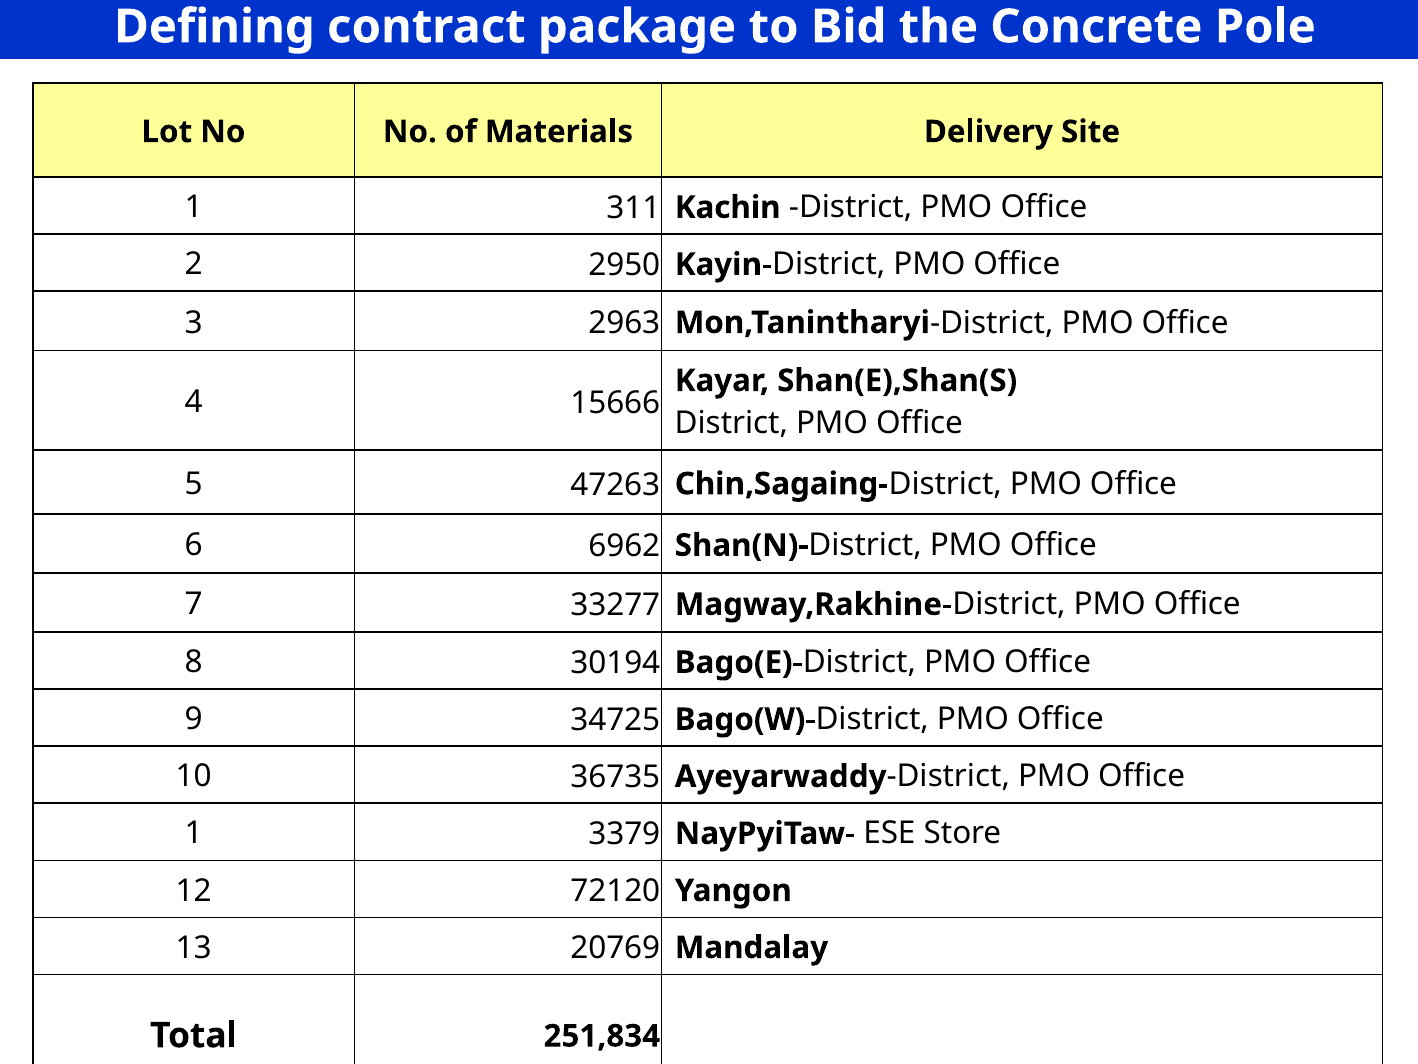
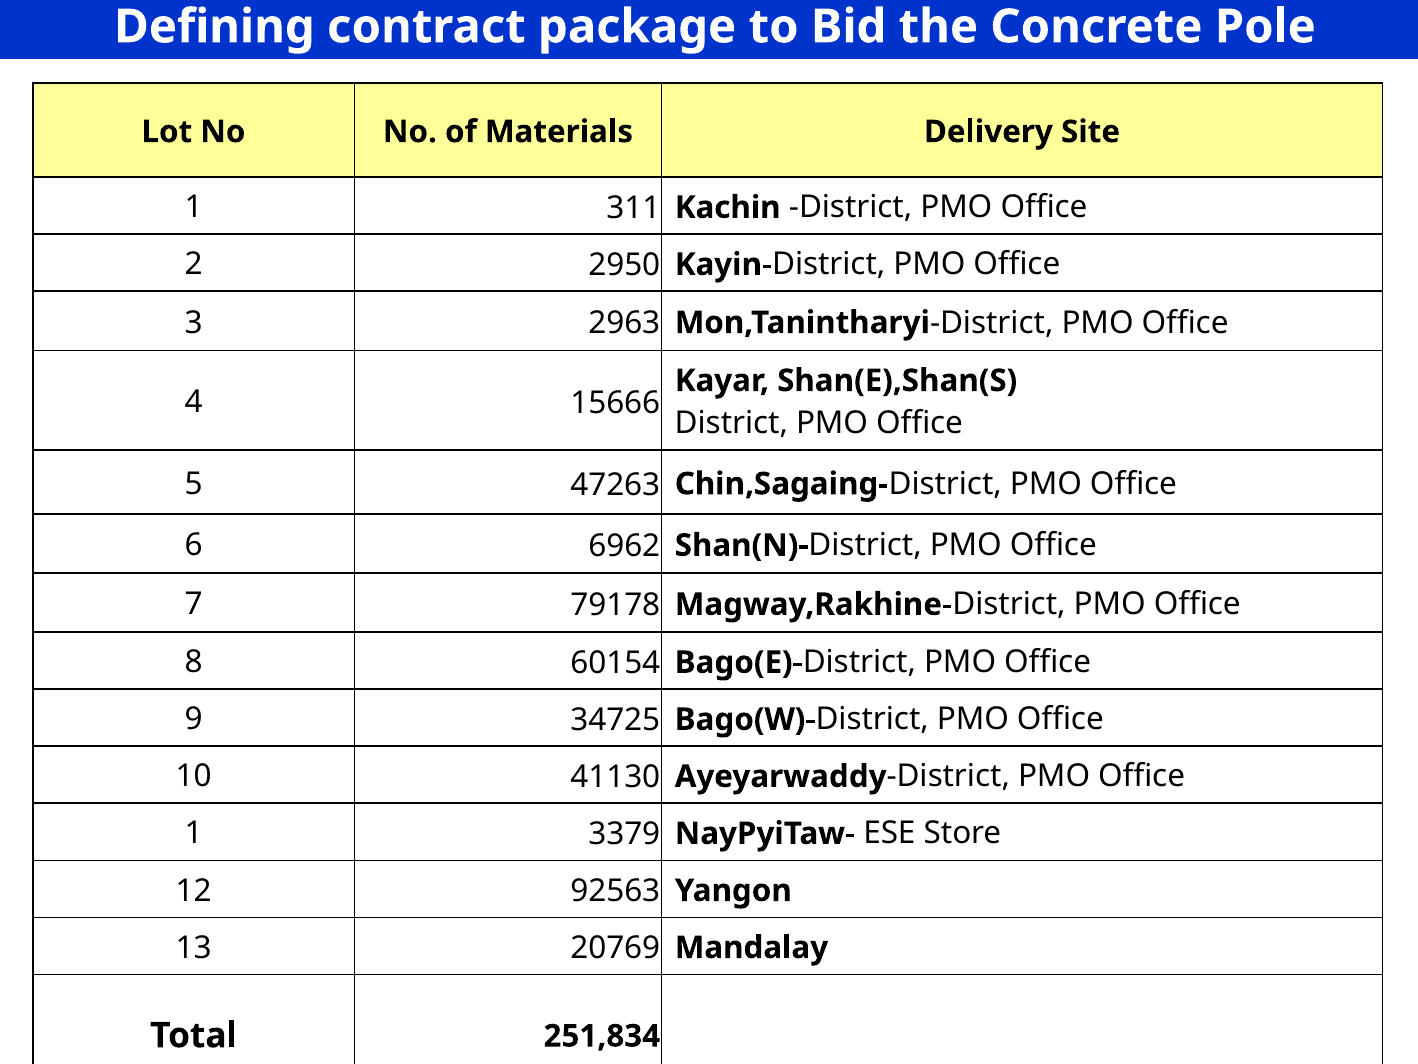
33277: 33277 -> 79178
30194: 30194 -> 60154
36735: 36735 -> 41130
72120: 72120 -> 92563
